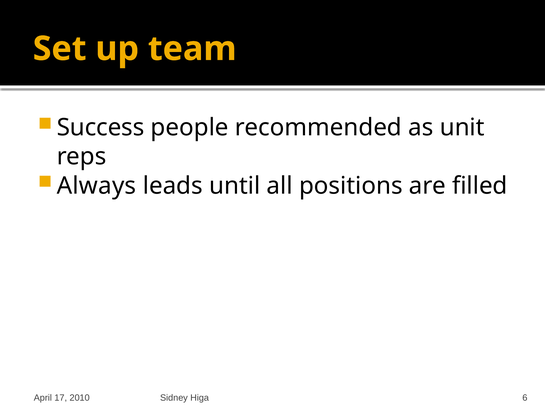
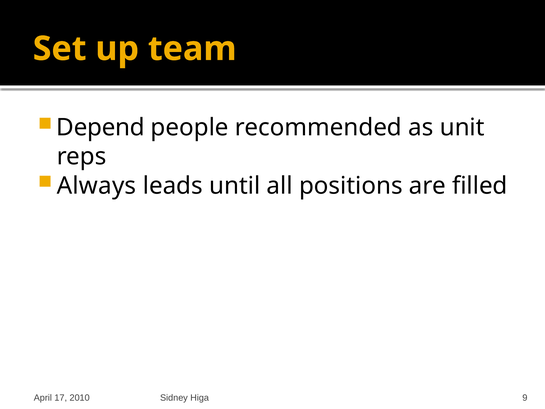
Success: Success -> Depend
6: 6 -> 9
